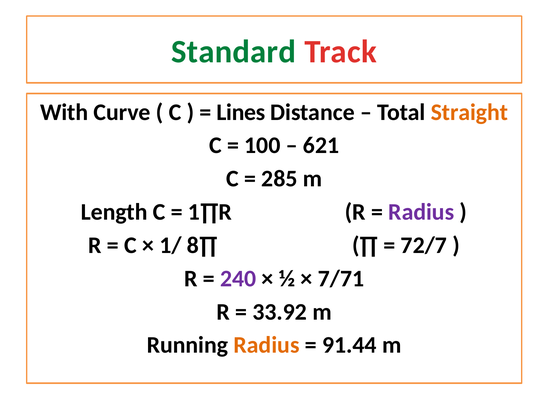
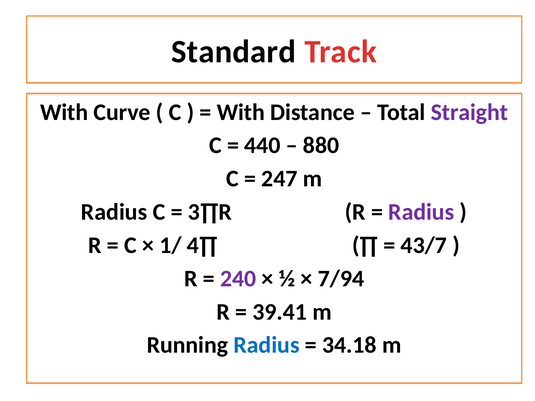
Standard colour: green -> black
Lines at (241, 112): Lines -> With
Straight colour: orange -> purple
100: 100 -> 440
621: 621 -> 880
285: 285 -> 247
Length at (114, 212): Length -> Radius
1∏R: 1∏R -> 3∏R
8∏: 8∏ -> 4∏
72/7: 72/7 -> 43/7
7/71: 7/71 -> 7/94
33.92: 33.92 -> 39.41
Radius at (267, 345) colour: orange -> blue
91.44: 91.44 -> 34.18
